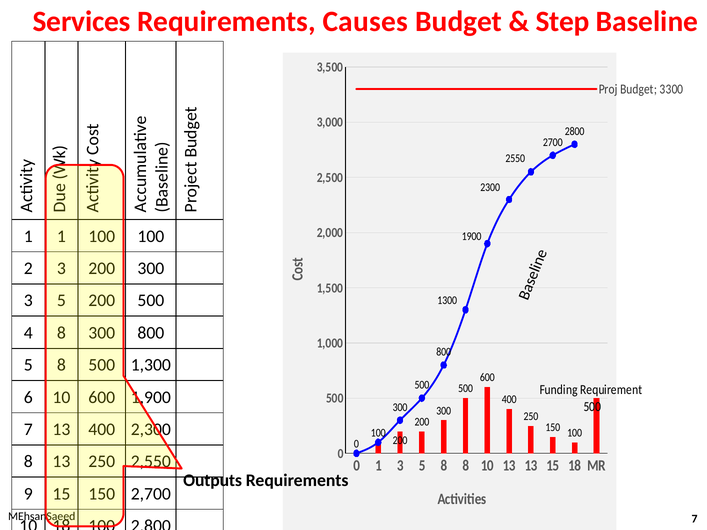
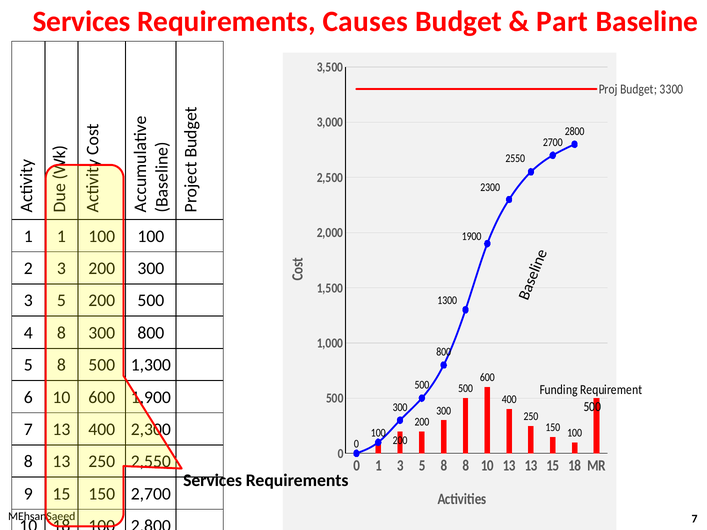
Step: Step -> Part
Outputs at (213, 481): Outputs -> Services
